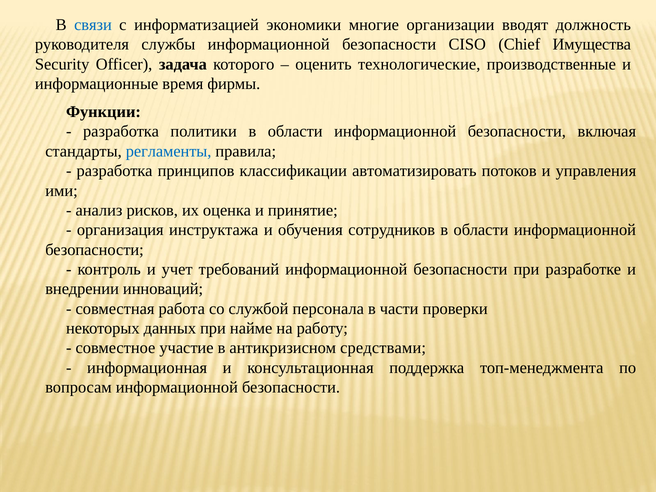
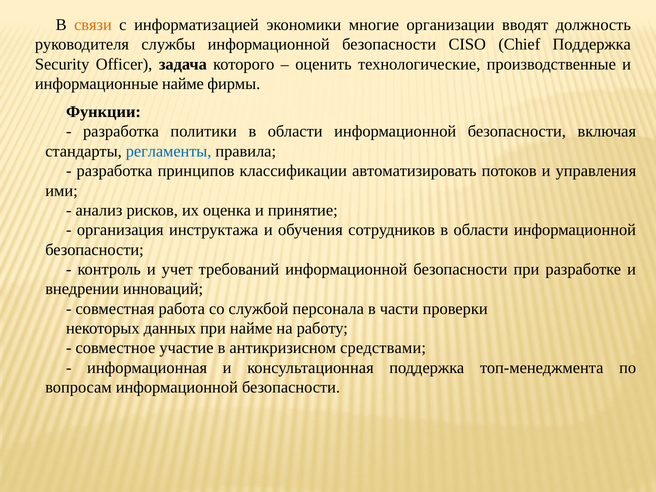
связи colour: blue -> orange
Chief Имущества: Имущества -> Поддержка
информационные время: время -> найме
